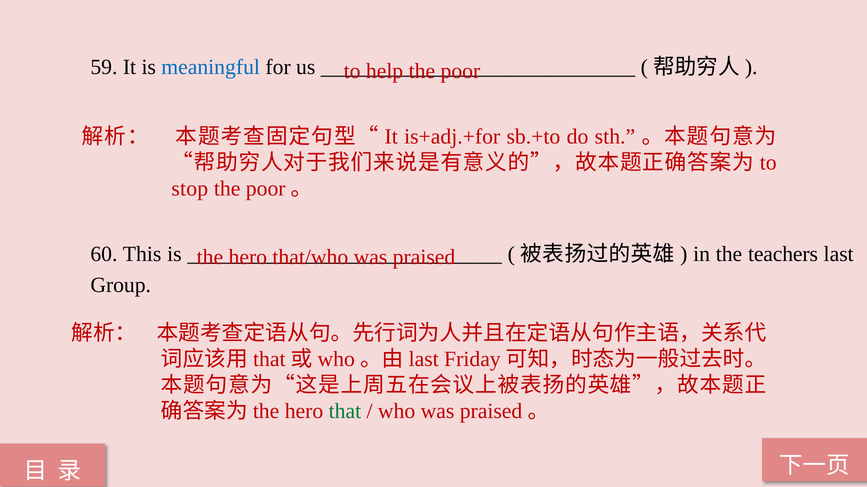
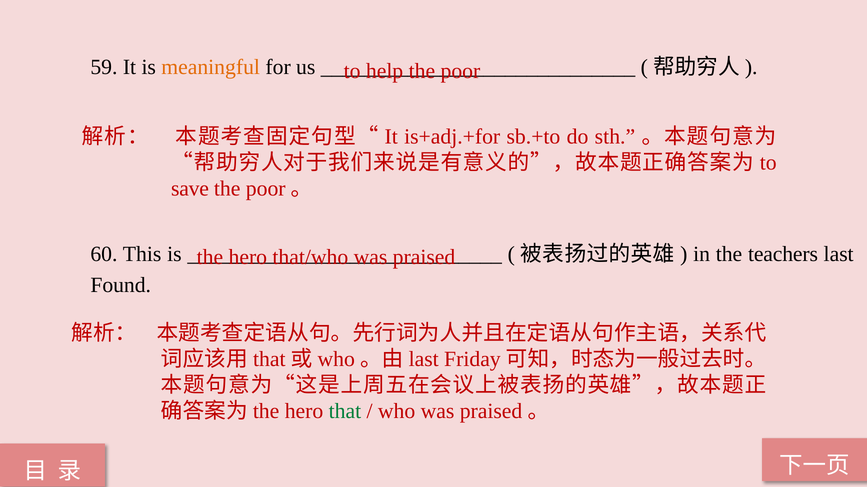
meaningful colour: blue -> orange
stop: stop -> save
Group: Group -> Found
